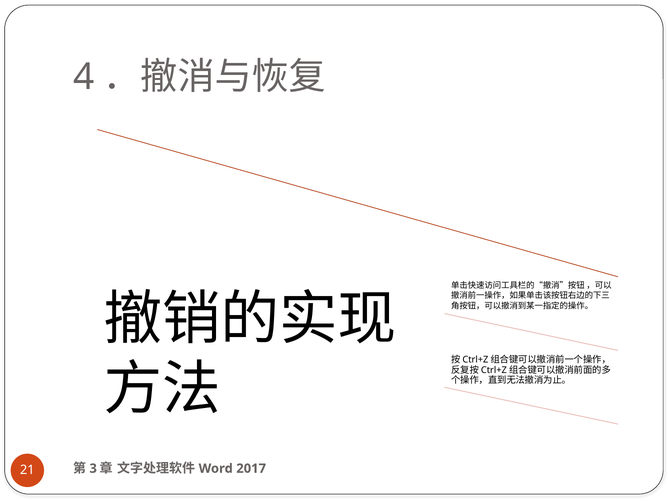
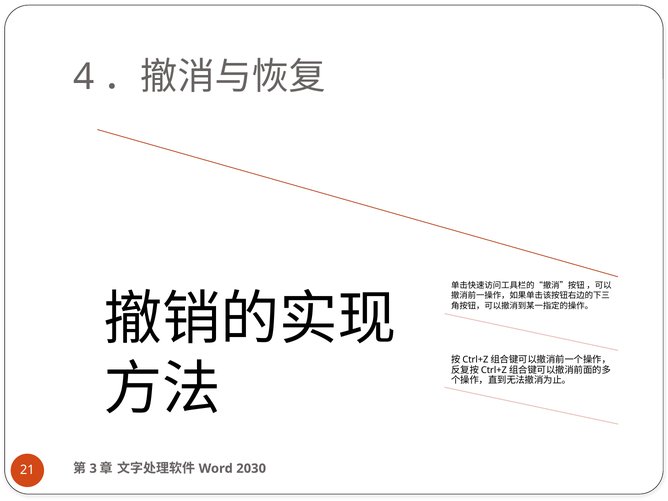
2017: 2017 -> 2030
